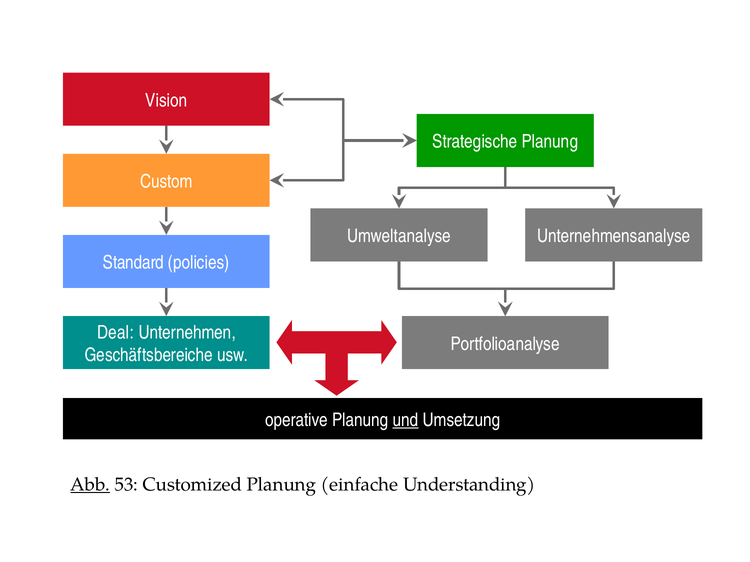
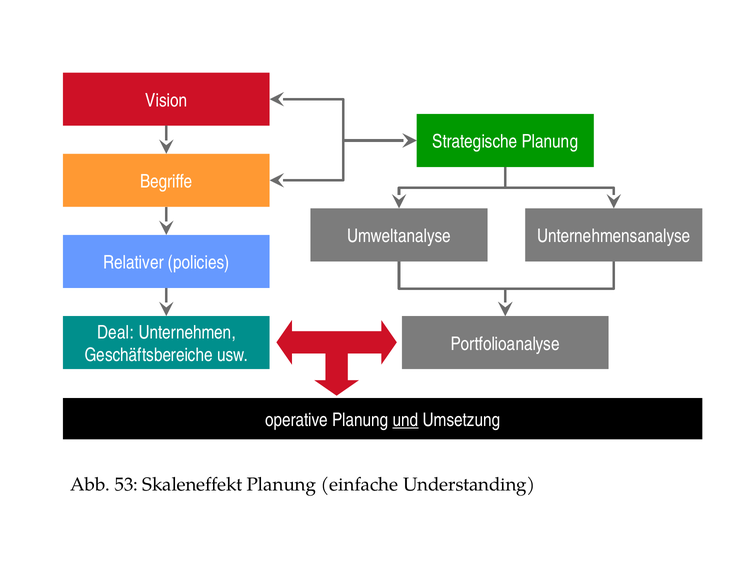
Custom: Custom -> Begriffe
Standard: Standard -> Relativer
Abb underline: present -> none
Customized: Customized -> Skaleneffekt
